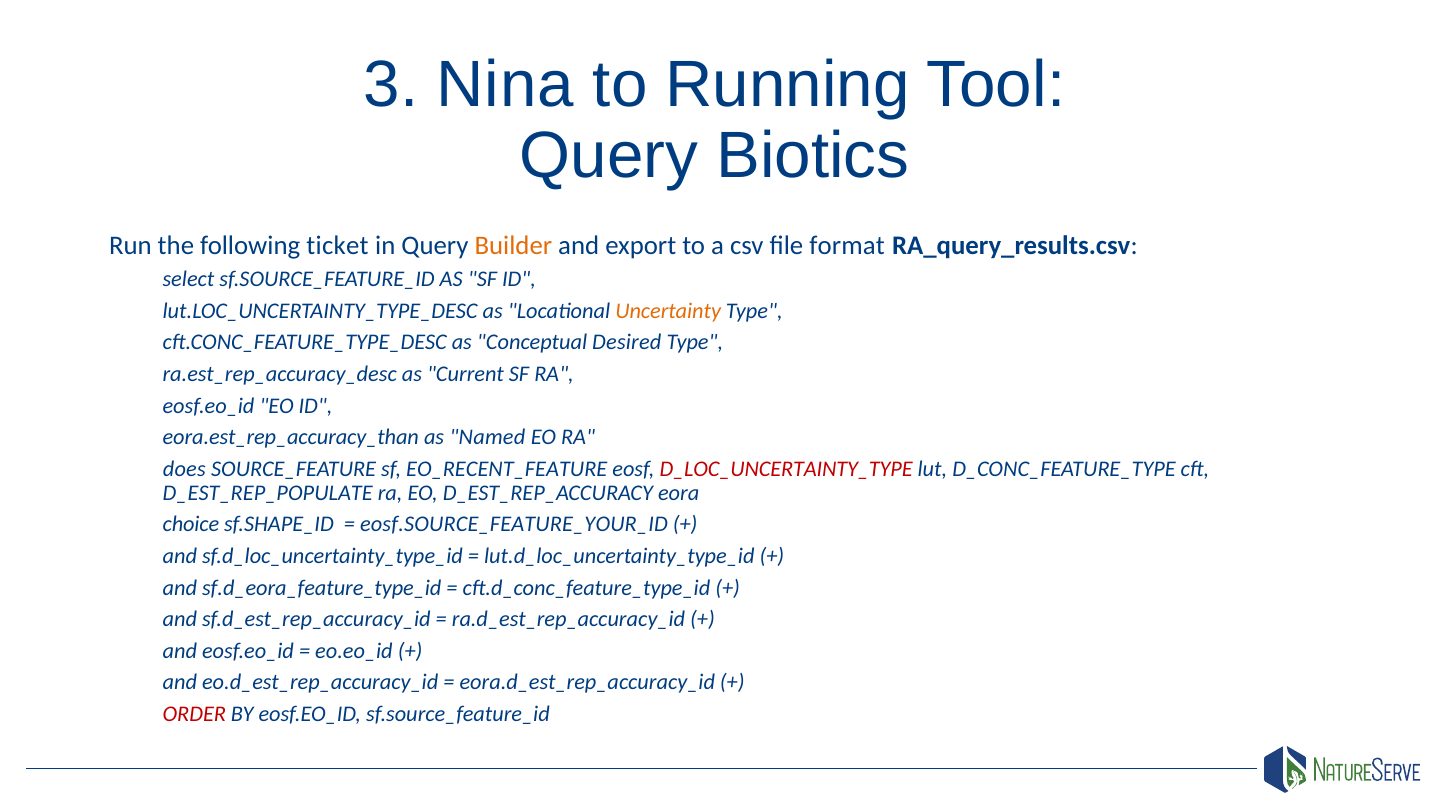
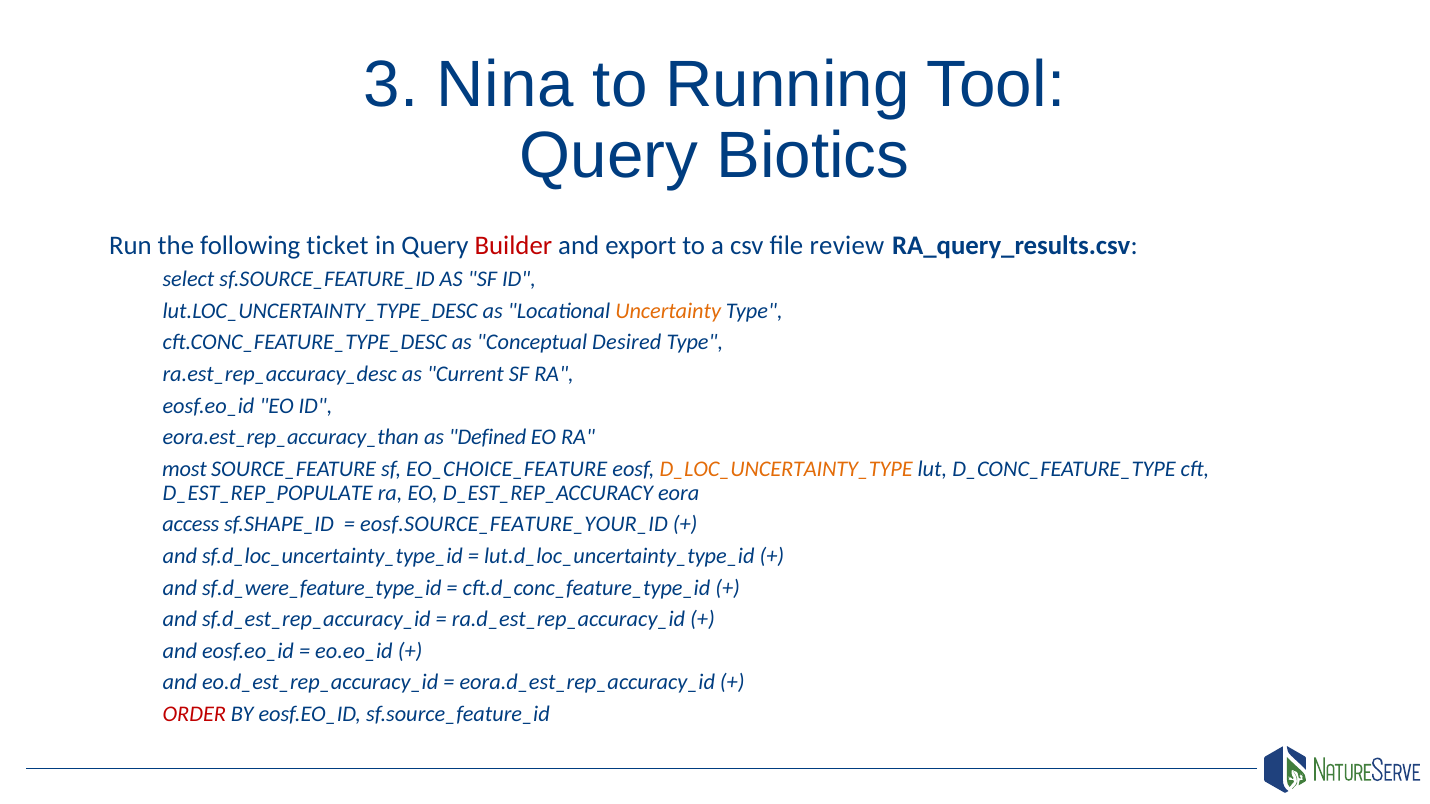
Builder colour: orange -> red
format: format -> review
Named: Named -> Defined
does: does -> most
EO_RECENT_FEATURE: EO_RECENT_FEATURE -> EO_CHOICE_FEATURE
D_LOC_UNCERTAINTY_TYPE colour: red -> orange
choice: choice -> access
sf.d_eora_feature_type_id: sf.d_eora_feature_type_id -> sf.d_were_feature_type_id
